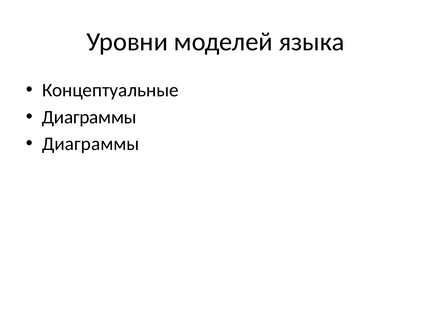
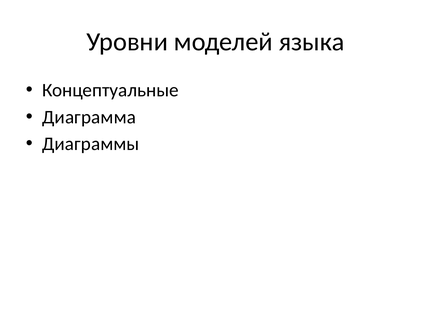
Диаграммы at (89, 117): Диаграммы -> Диаграмма
